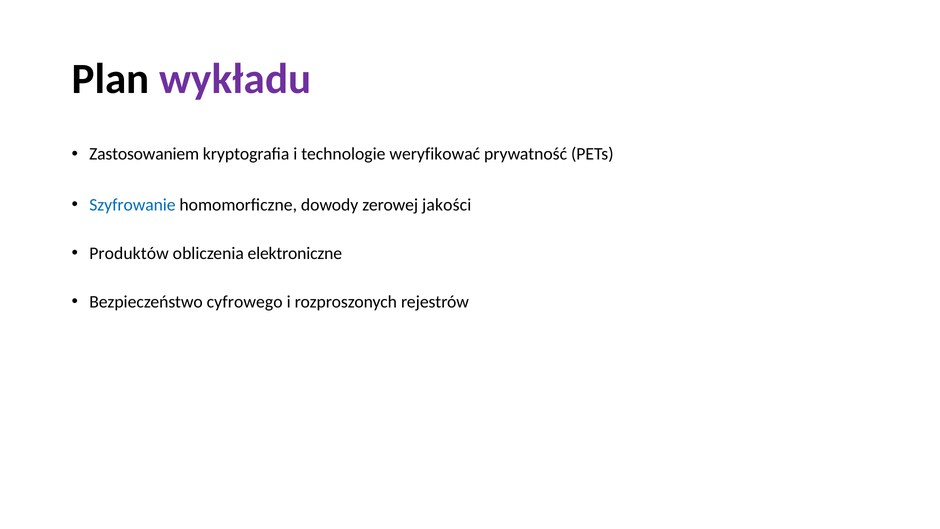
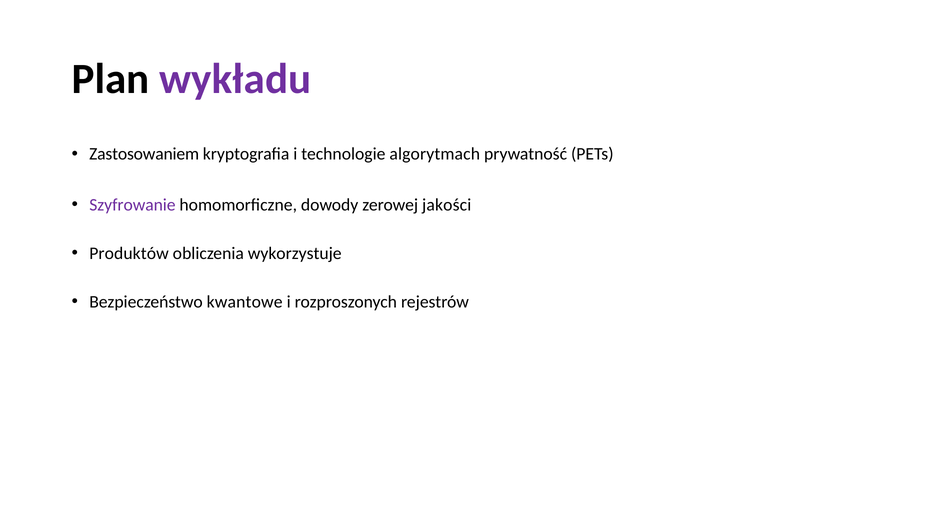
weryfikować: weryfikować -> algorytmach
Szyfrowanie colour: blue -> purple
elektroniczne: elektroniczne -> wykorzystuje
cyfrowego: cyfrowego -> kwantowe
